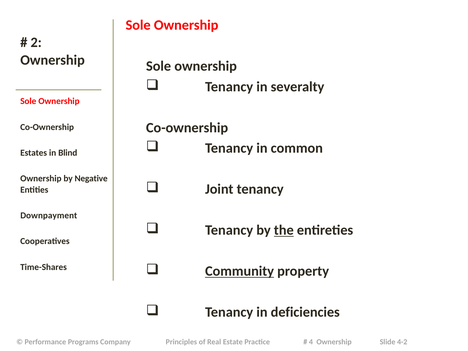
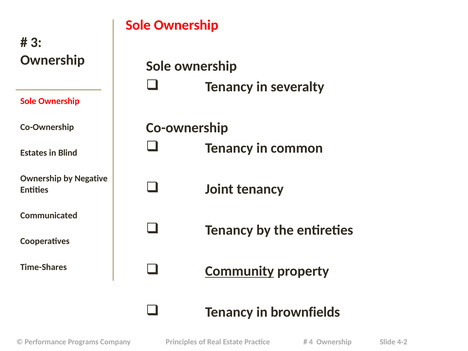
2: 2 -> 3
Downpayment: Downpayment -> Communicated
the underline: present -> none
deficiencies: deficiencies -> brownfields
